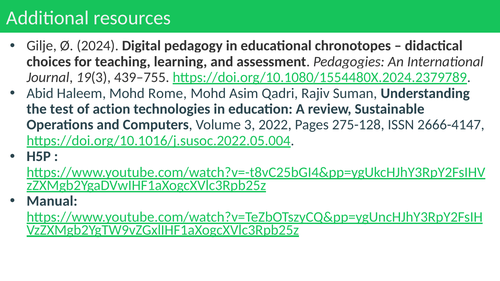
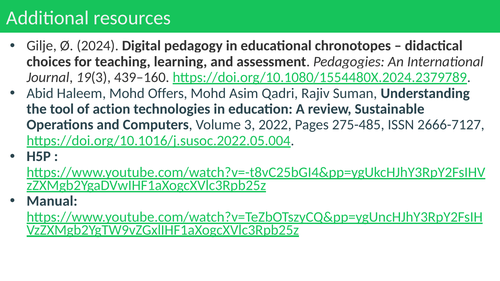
439–755: 439–755 -> 439–160
Rome: Rome -> Offers
test: test -> tool
275-128: 275-128 -> 275-485
2666-4147: 2666-4147 -> 2666-7127
